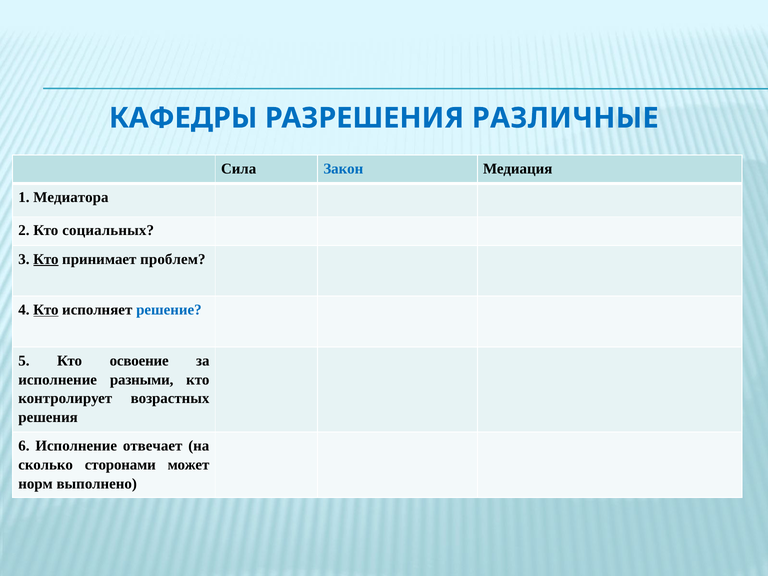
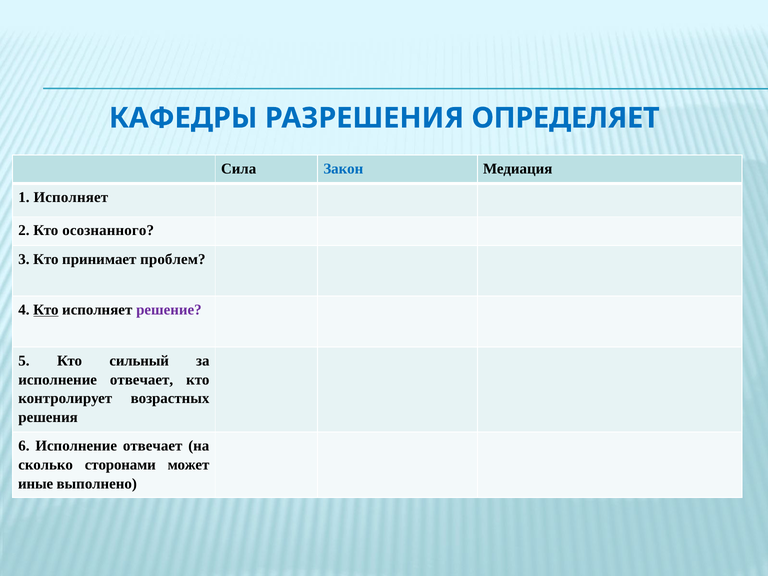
РАЗЛИЧНЫЕ: РАЗЛИЧНЫЕ -> ОПРЕДЕЛЯЕТ
1 Медиатора: Медиатора -> Исполняет
социальных: социальных -> осознанного
Кто at (46, 259) underline: present -> none
решение colour: blue -> purple
освоение: освоение -> сильный
разными at (142, 380): разными -> отвечает
норм: норм -> иные
